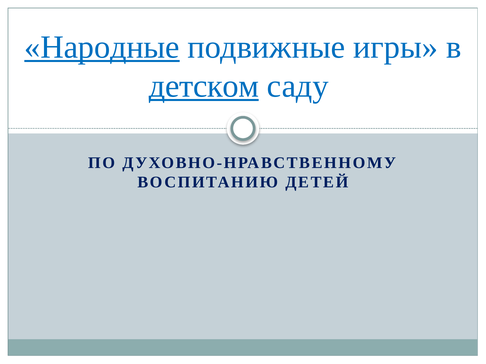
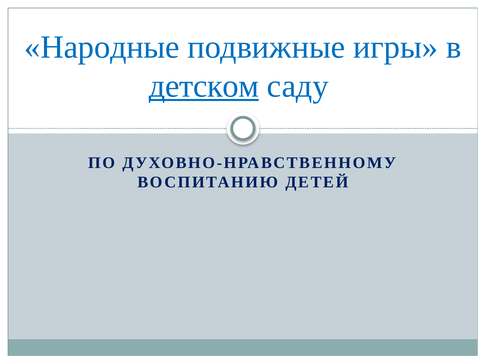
Народные underline: present -> none
